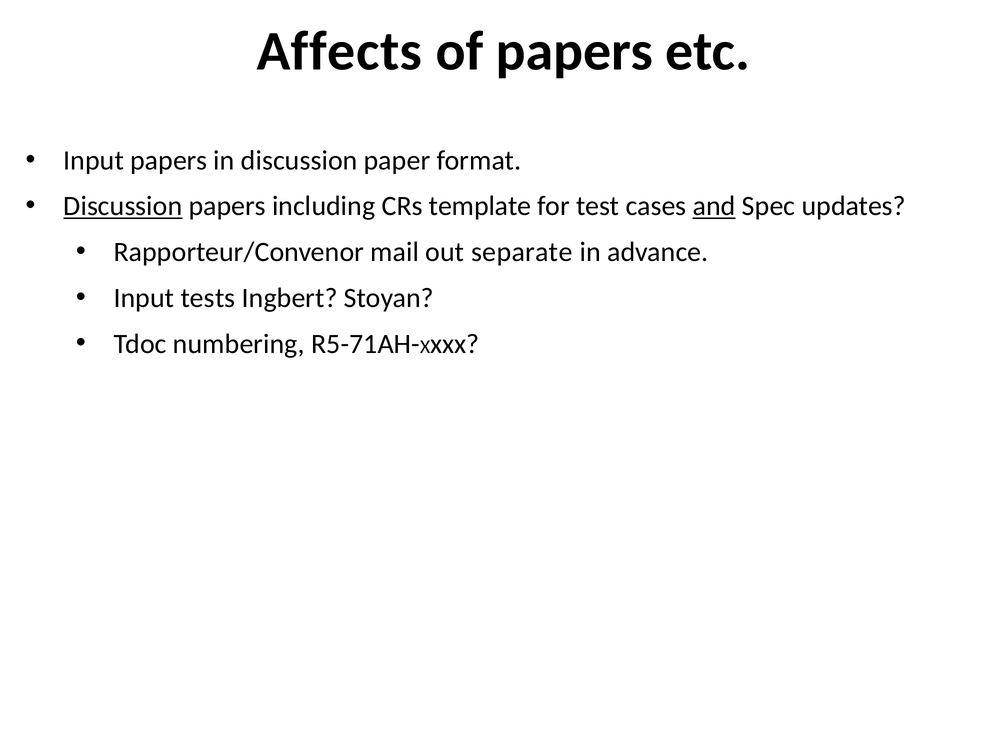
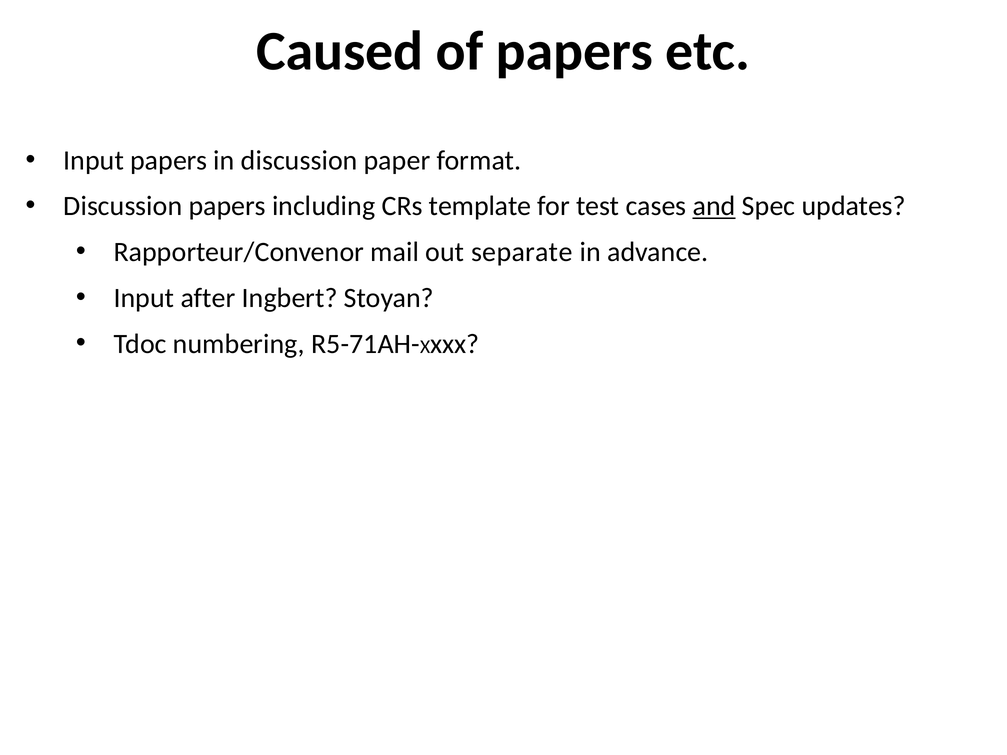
Affects: Affects -> Caused
Discussion at (123, 206) underline: present -> none
tests: tests -> after
